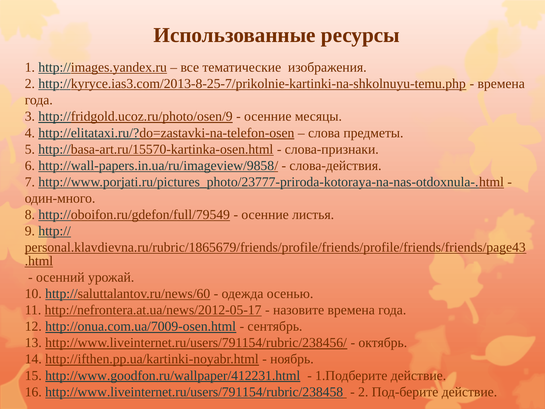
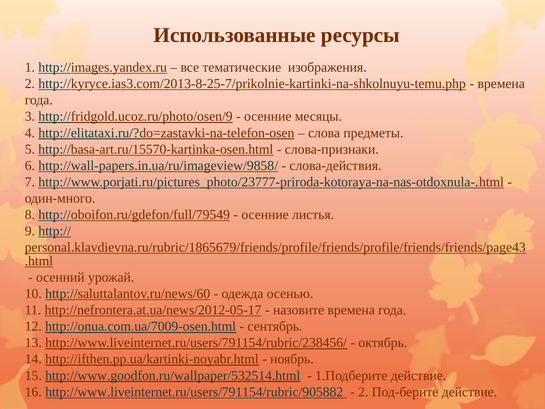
http://www.goodfon.ru/wallpaper/412231.html: http://www.goodfon.ru/wallpaper/412231.html -> http://www.goodfon.ru/wallpaper/532514.html
http://www.liveinternet.ru/users/791154/rubric/238458: http://www.liveinternet.ru/users/791154/rubric/238458 -> http://www.liveinternet.ru/users/791154/rubric/905882
